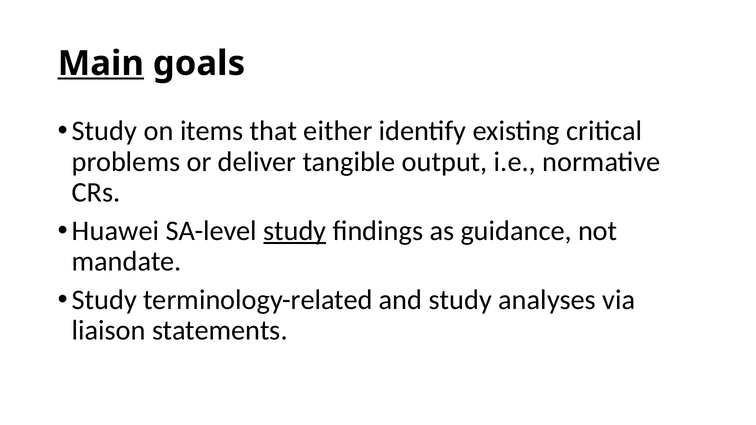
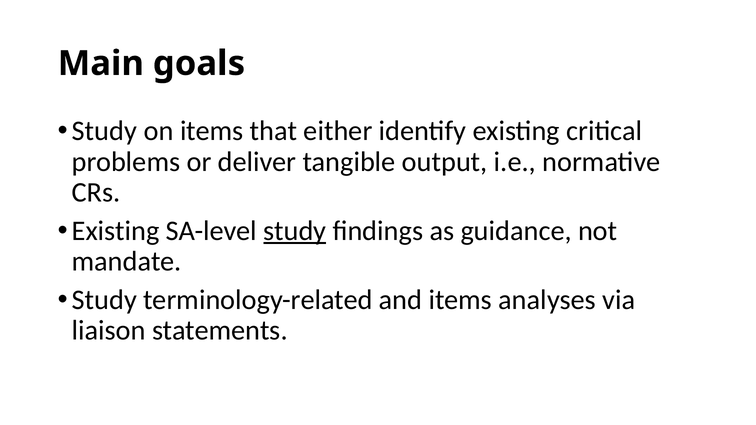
Main underline: present -> none
Huawei at (116, 231): Huawei -> Existing
and study: study -> items
